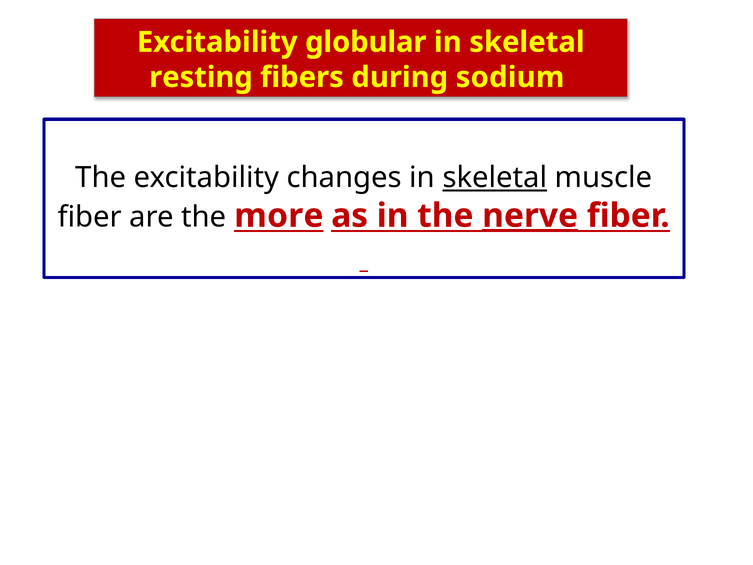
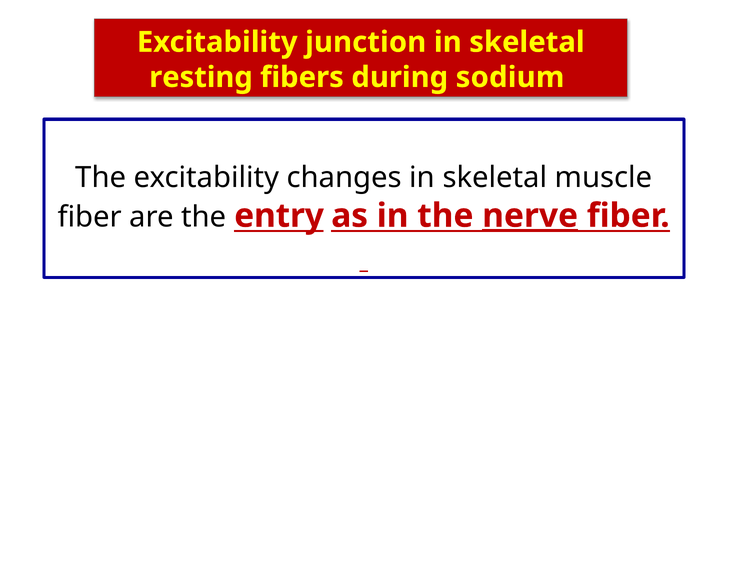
globular: globular -> junction
skeletal at (495, 178) underline: present -> none
more: more -> entry
